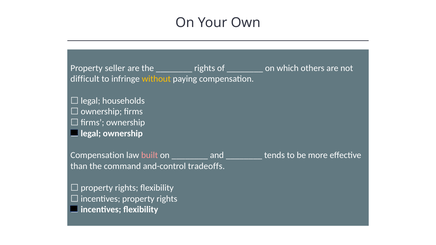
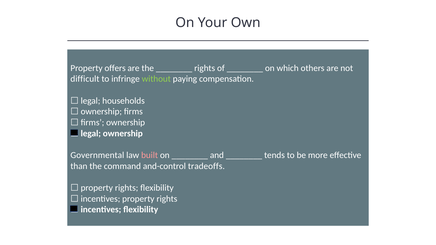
seller: seller -> offers
without colour: yellow -> light green
Compensation at (97, 155): Compensation -> Governmental
